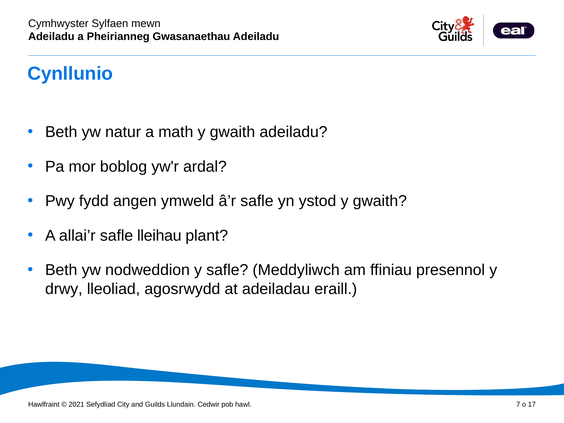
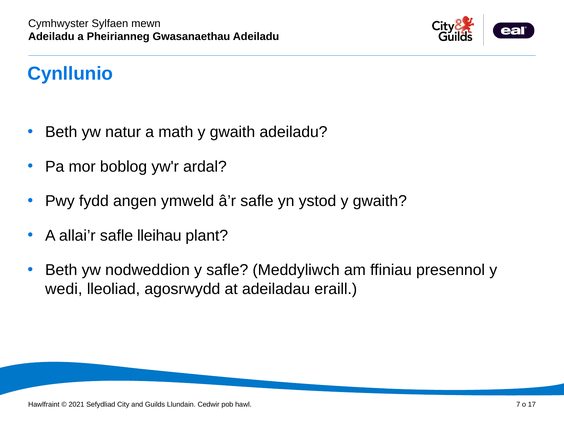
drwy: drwy -> wedi
